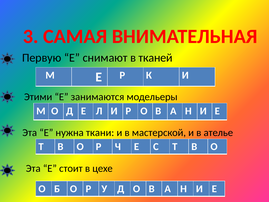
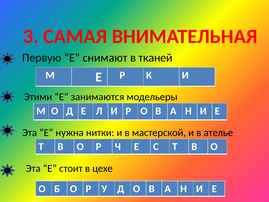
ткани: ткани -> нитки
